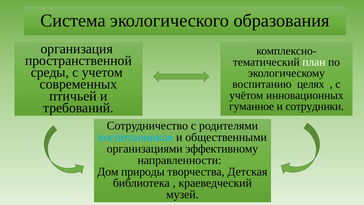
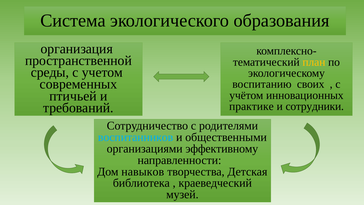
план colour: white -> yellow
целях: целях -> своих
гуманное: гуманное -> практике
природы: природы -> навыков
